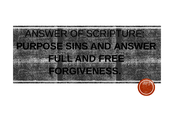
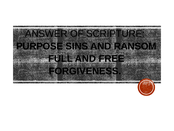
AND ANSWER: ANSWER -> RANSOM
